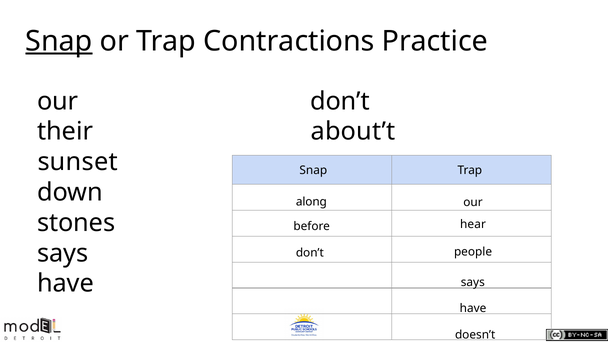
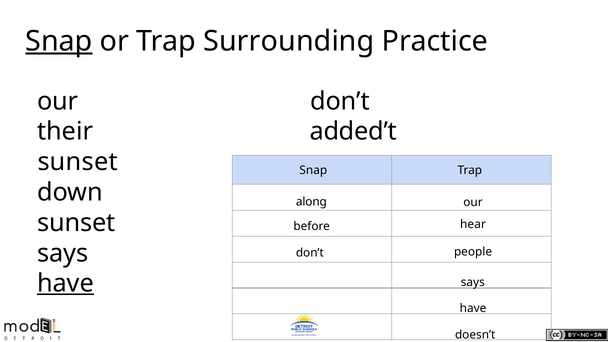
Contractions: Contractions -> Surrounding
about’t: about’t -> added’t
stones at (76, 223): stones -> sunset
have at (66, 284) underline: none -> present
